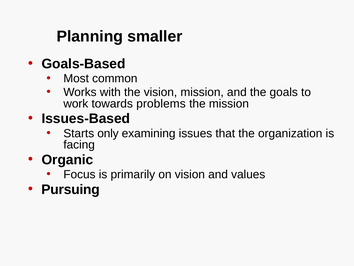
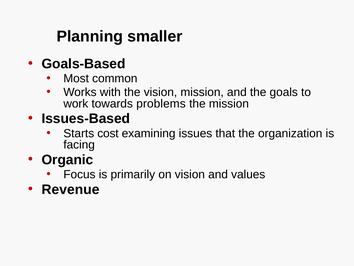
only: only -> cost
Pursuing: Pursuing -> Revenue
